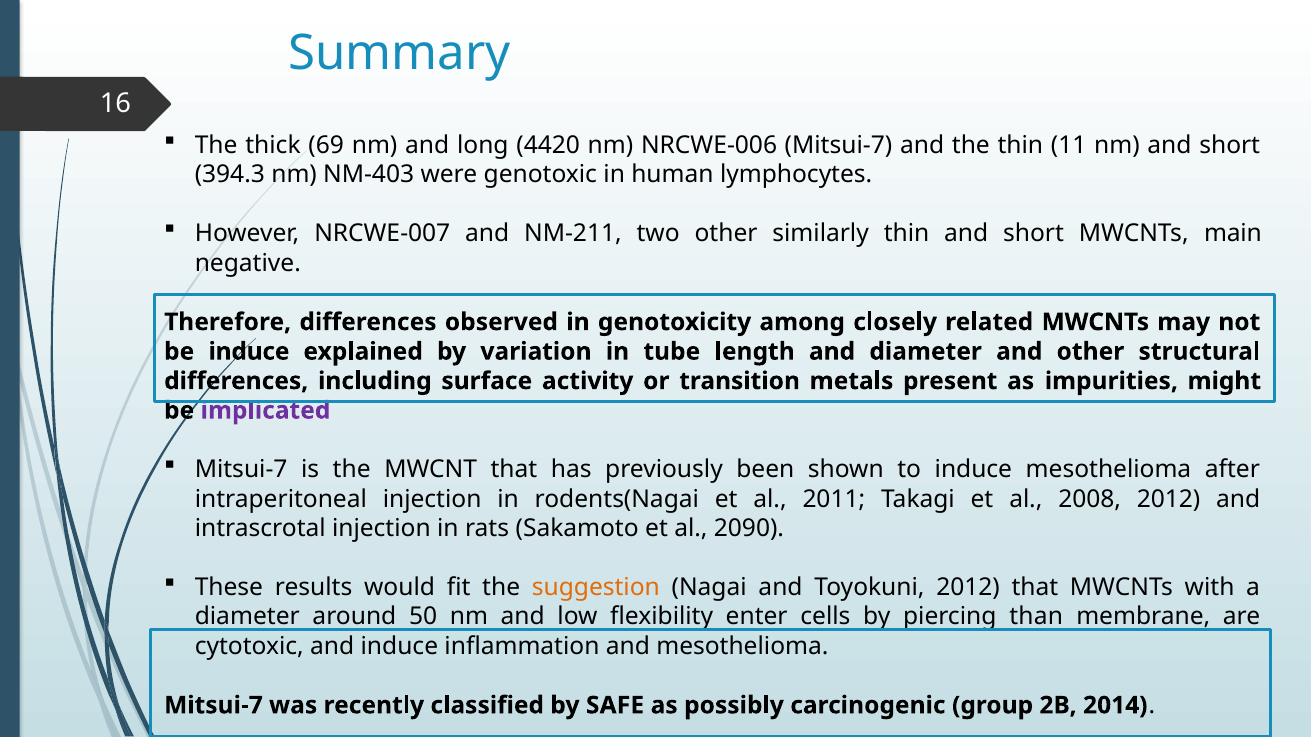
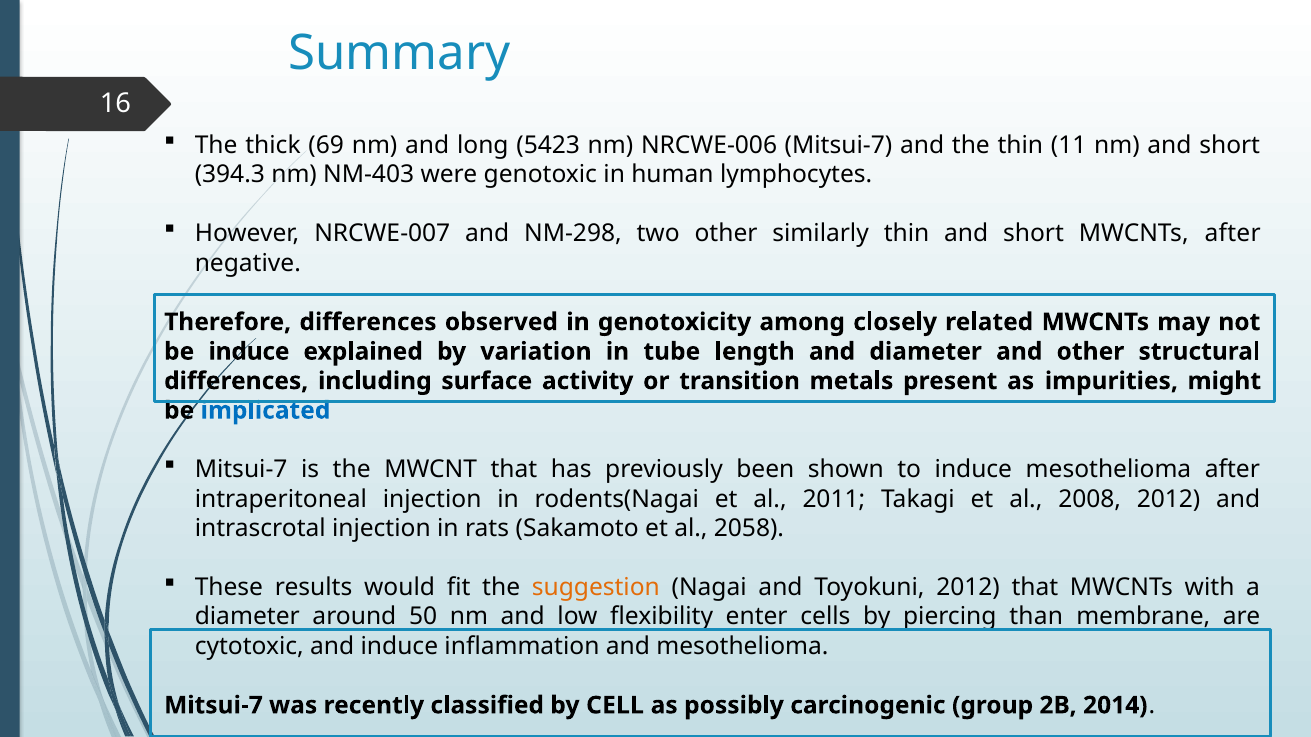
4420: 4420 -> 5423
NM-211: NM-211 -> NM-298
MWCNTs main: main -> after
implicated colour: purple -> blue
2090: 2090 -> 2058
SAFE: SAFE -> CELL
